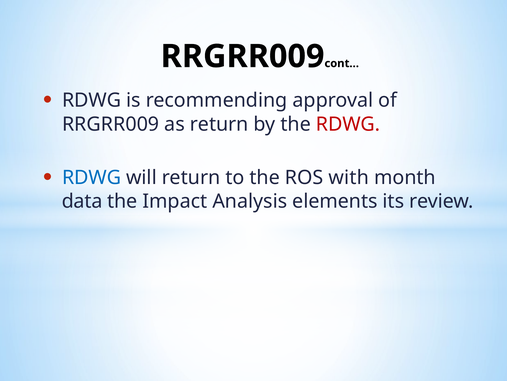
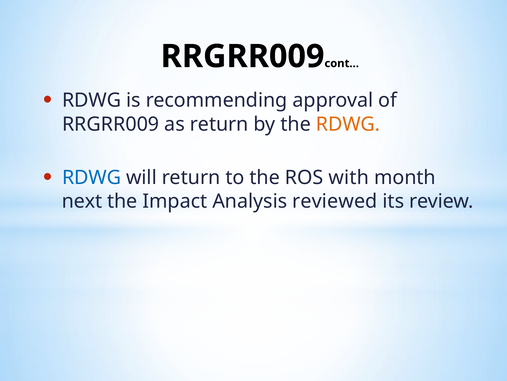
RDWG at (348, 124) colour: red -> orange
data: data -> next
elements: elements -> reviewed
